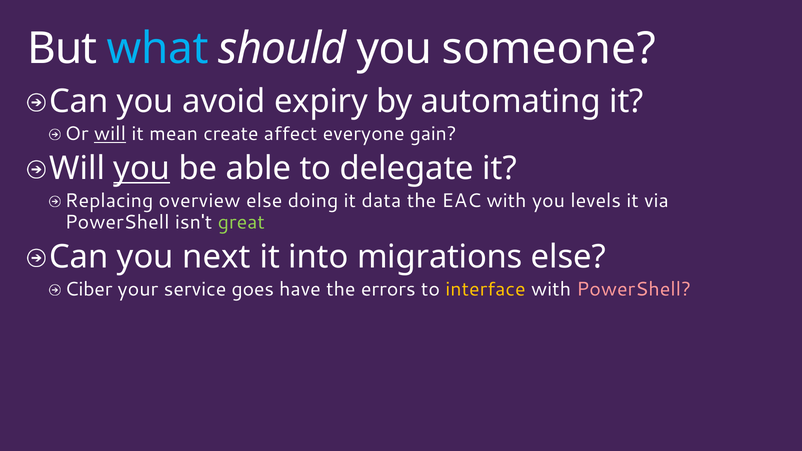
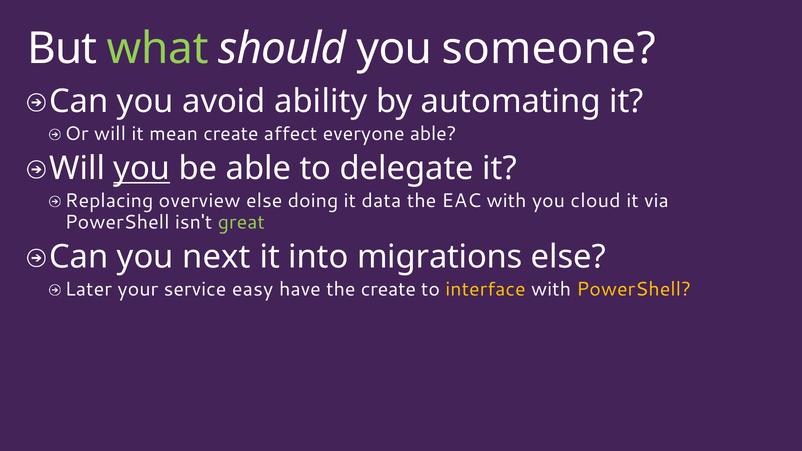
what colour: light blue -> light green
expiry: expiry -> ability
will at (110, 134) underline: present -> none
everyone gain: gain -> able
levels: levels -> cloud
Ciber: Ciber -> Later
goes: goes -> easy
the errors: errors -> create
PowerShell at (634, 289) colour: pink -> yellow
